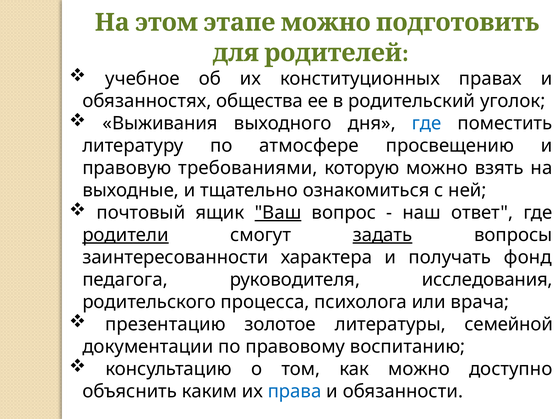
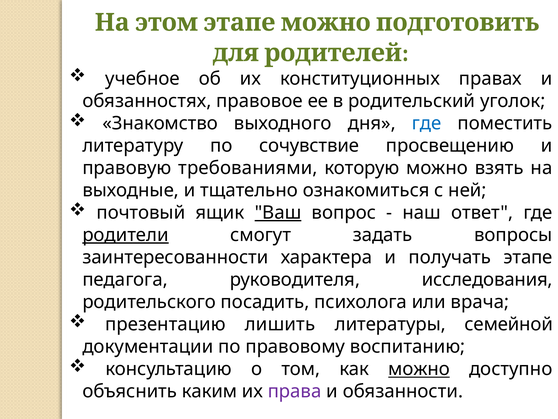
общества: общества -> правовое
Выживания: Выживания -> Знакомство
атмосфере: атмосфере -> сочувствие
задать underline: present -> none
фонд: фонд -> этапе
процесса: процесса -> посадить
золотое: золотое -> лишить
можно at (419, 369) underline: none -> present
права colour: blue -> purple
